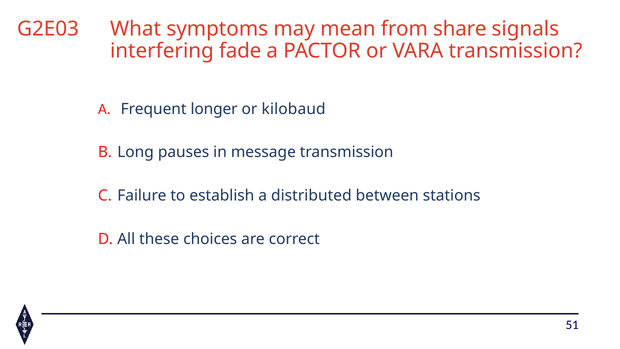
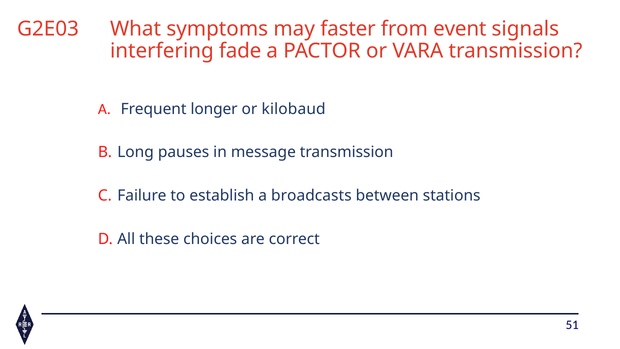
mean: mean -> faster
share: share -> event
distributed: distributed -> broadcasts
